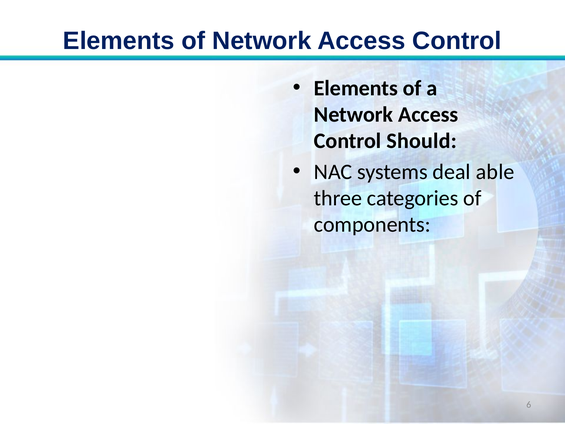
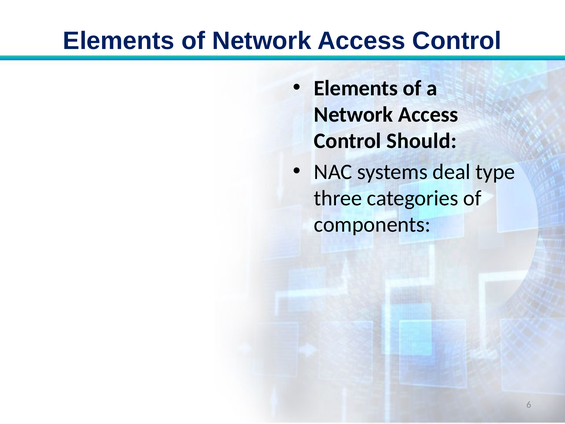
able: able -> type
